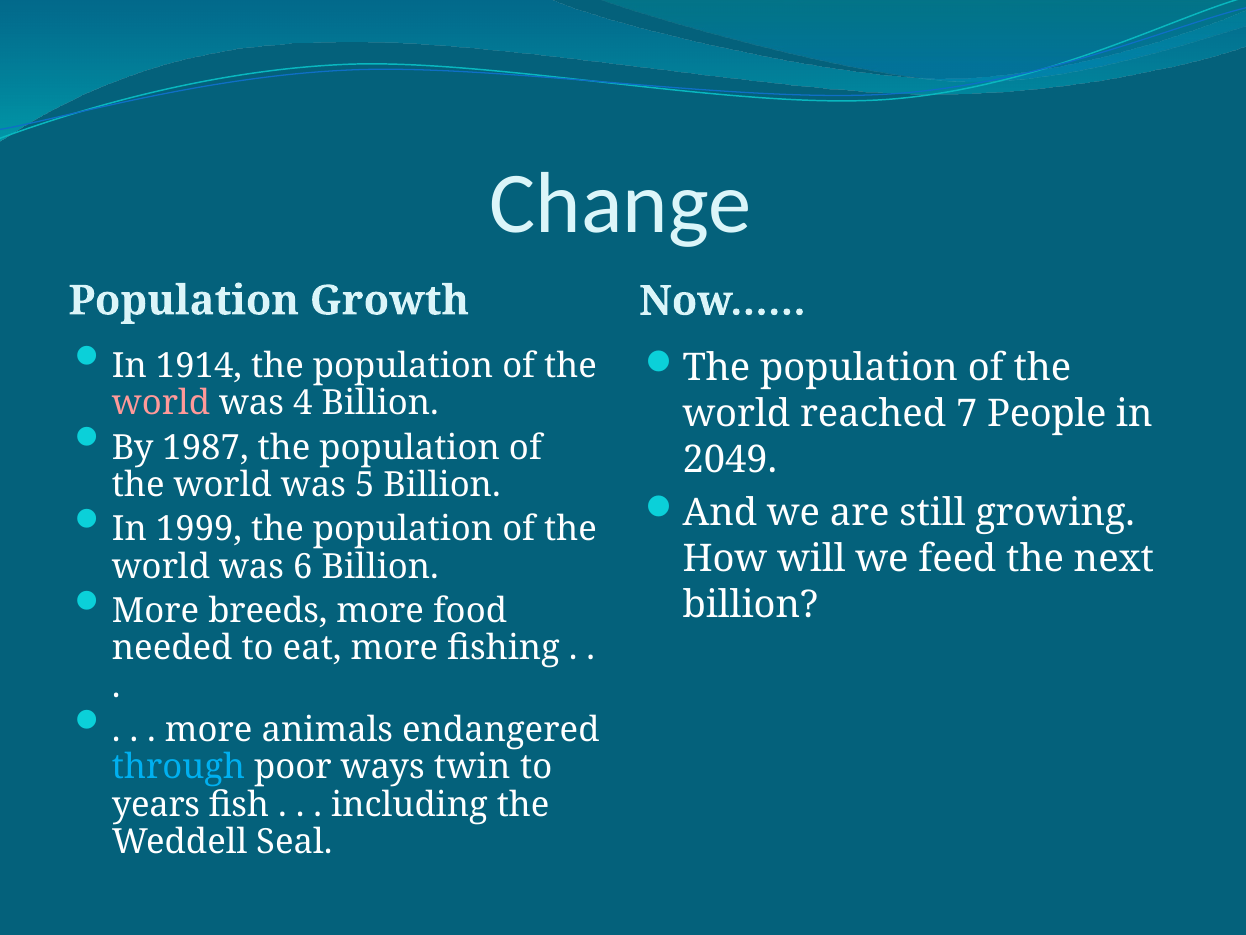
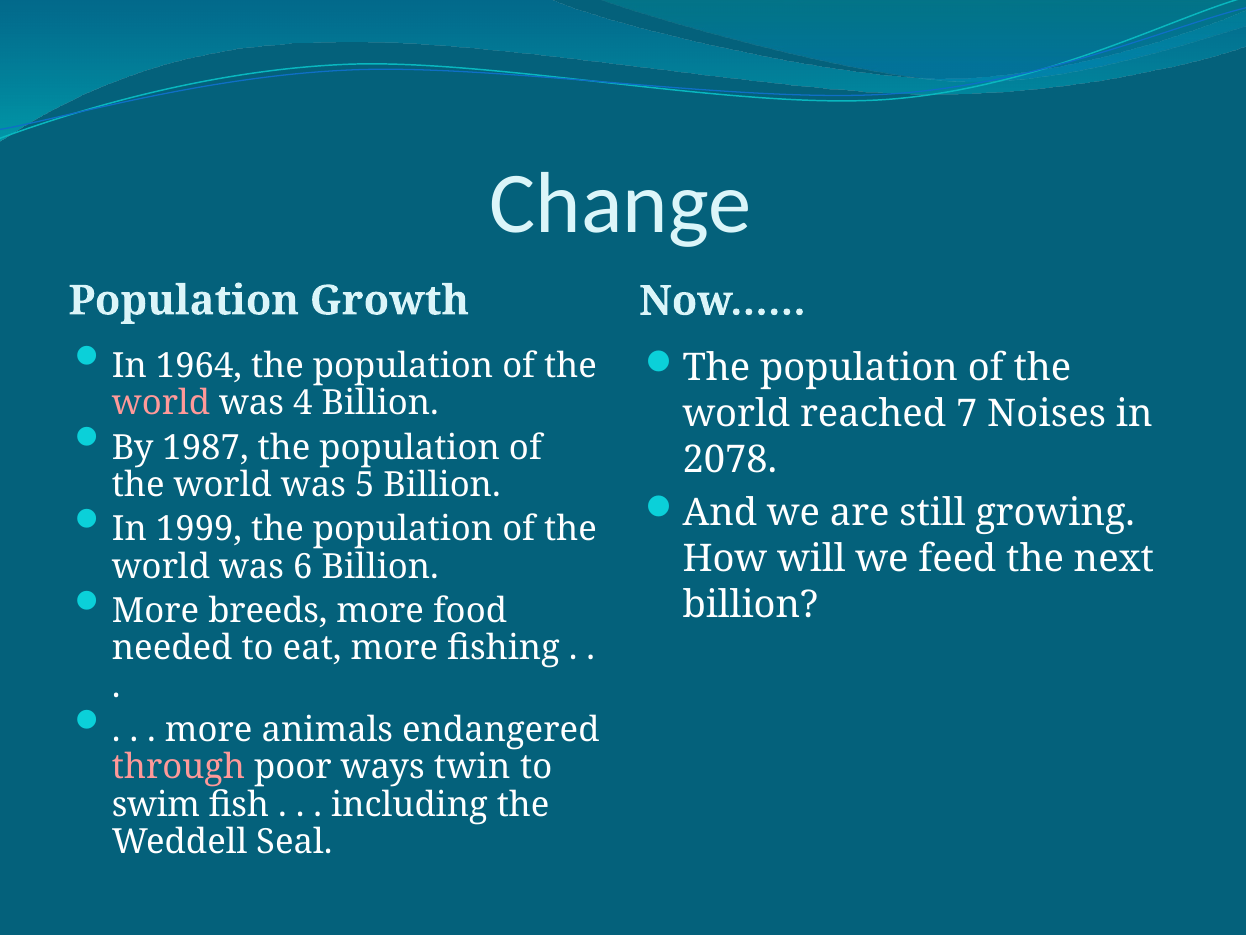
1914: 1914 -> 1964
People: People -> Noises
2049: 2049 -> 2078
through colour: light blue -> pink
years: years -> swim
